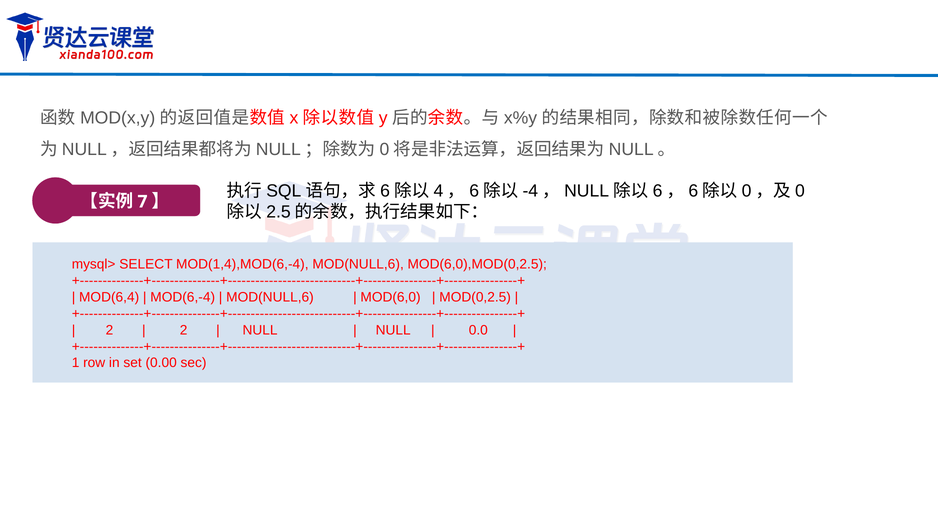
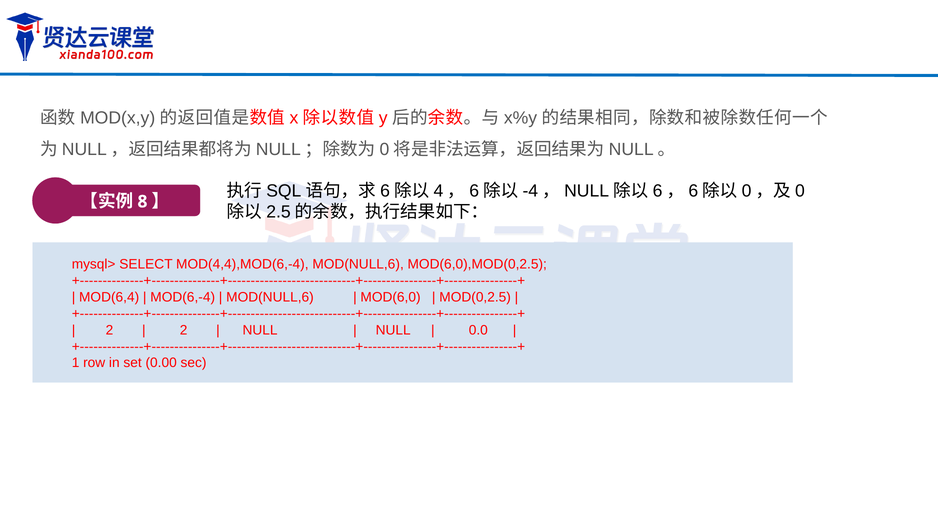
7: 7 -> 8
MOD(1,4),MOD(6,-4: MOD(1,4),MOD(6,-4 -> MOD(4,4),MOD(6,-4
